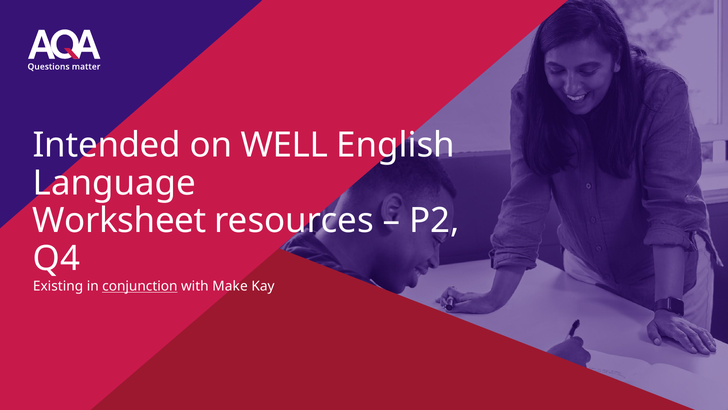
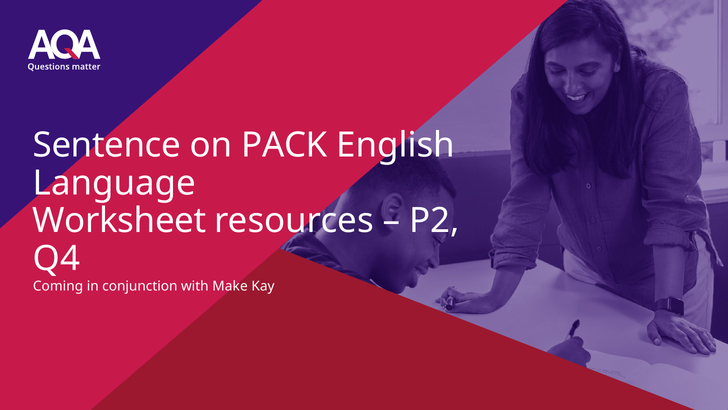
Intended: Intended -> Sentence
WELL: WELL -> PACK
Existing: Existing -> Coming
conjunction underline: present -> none
